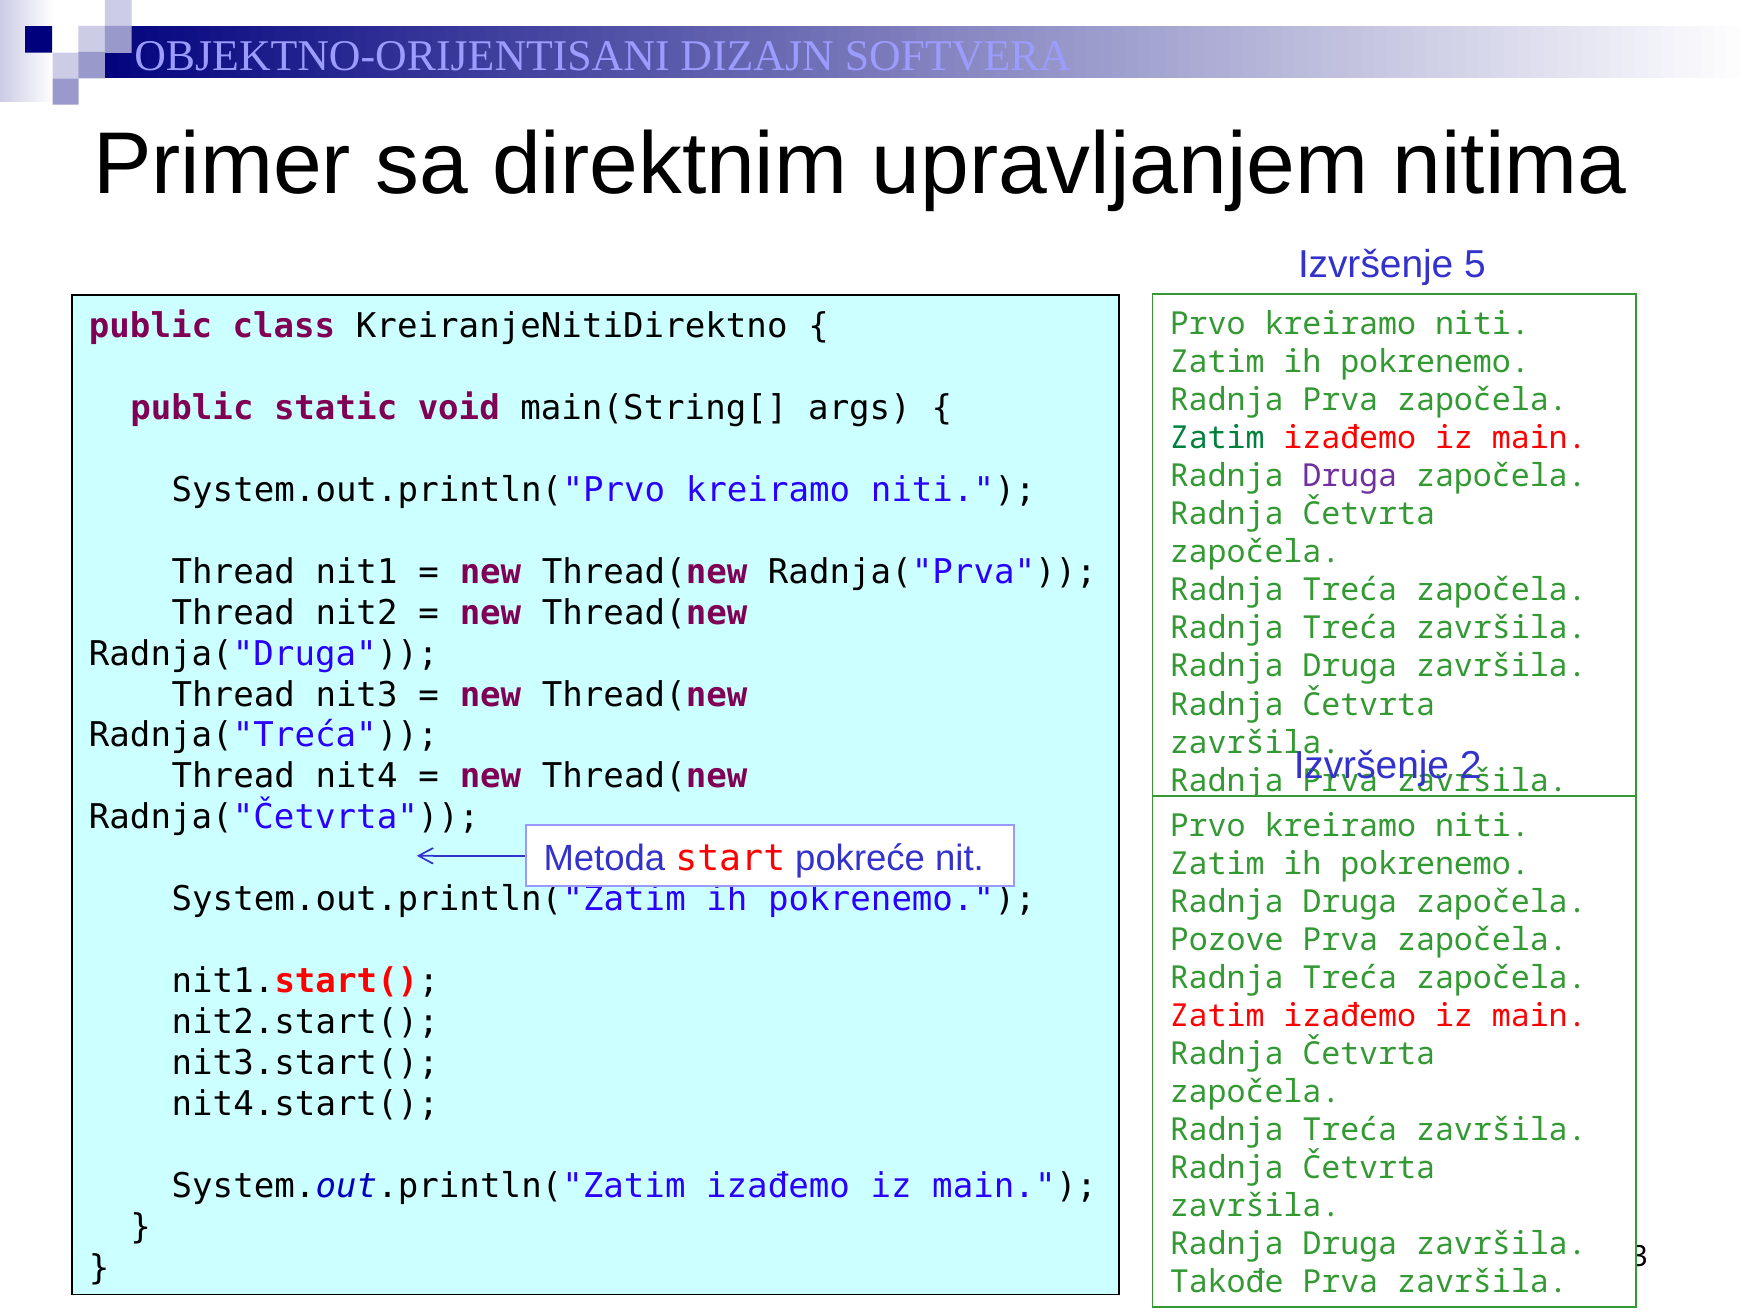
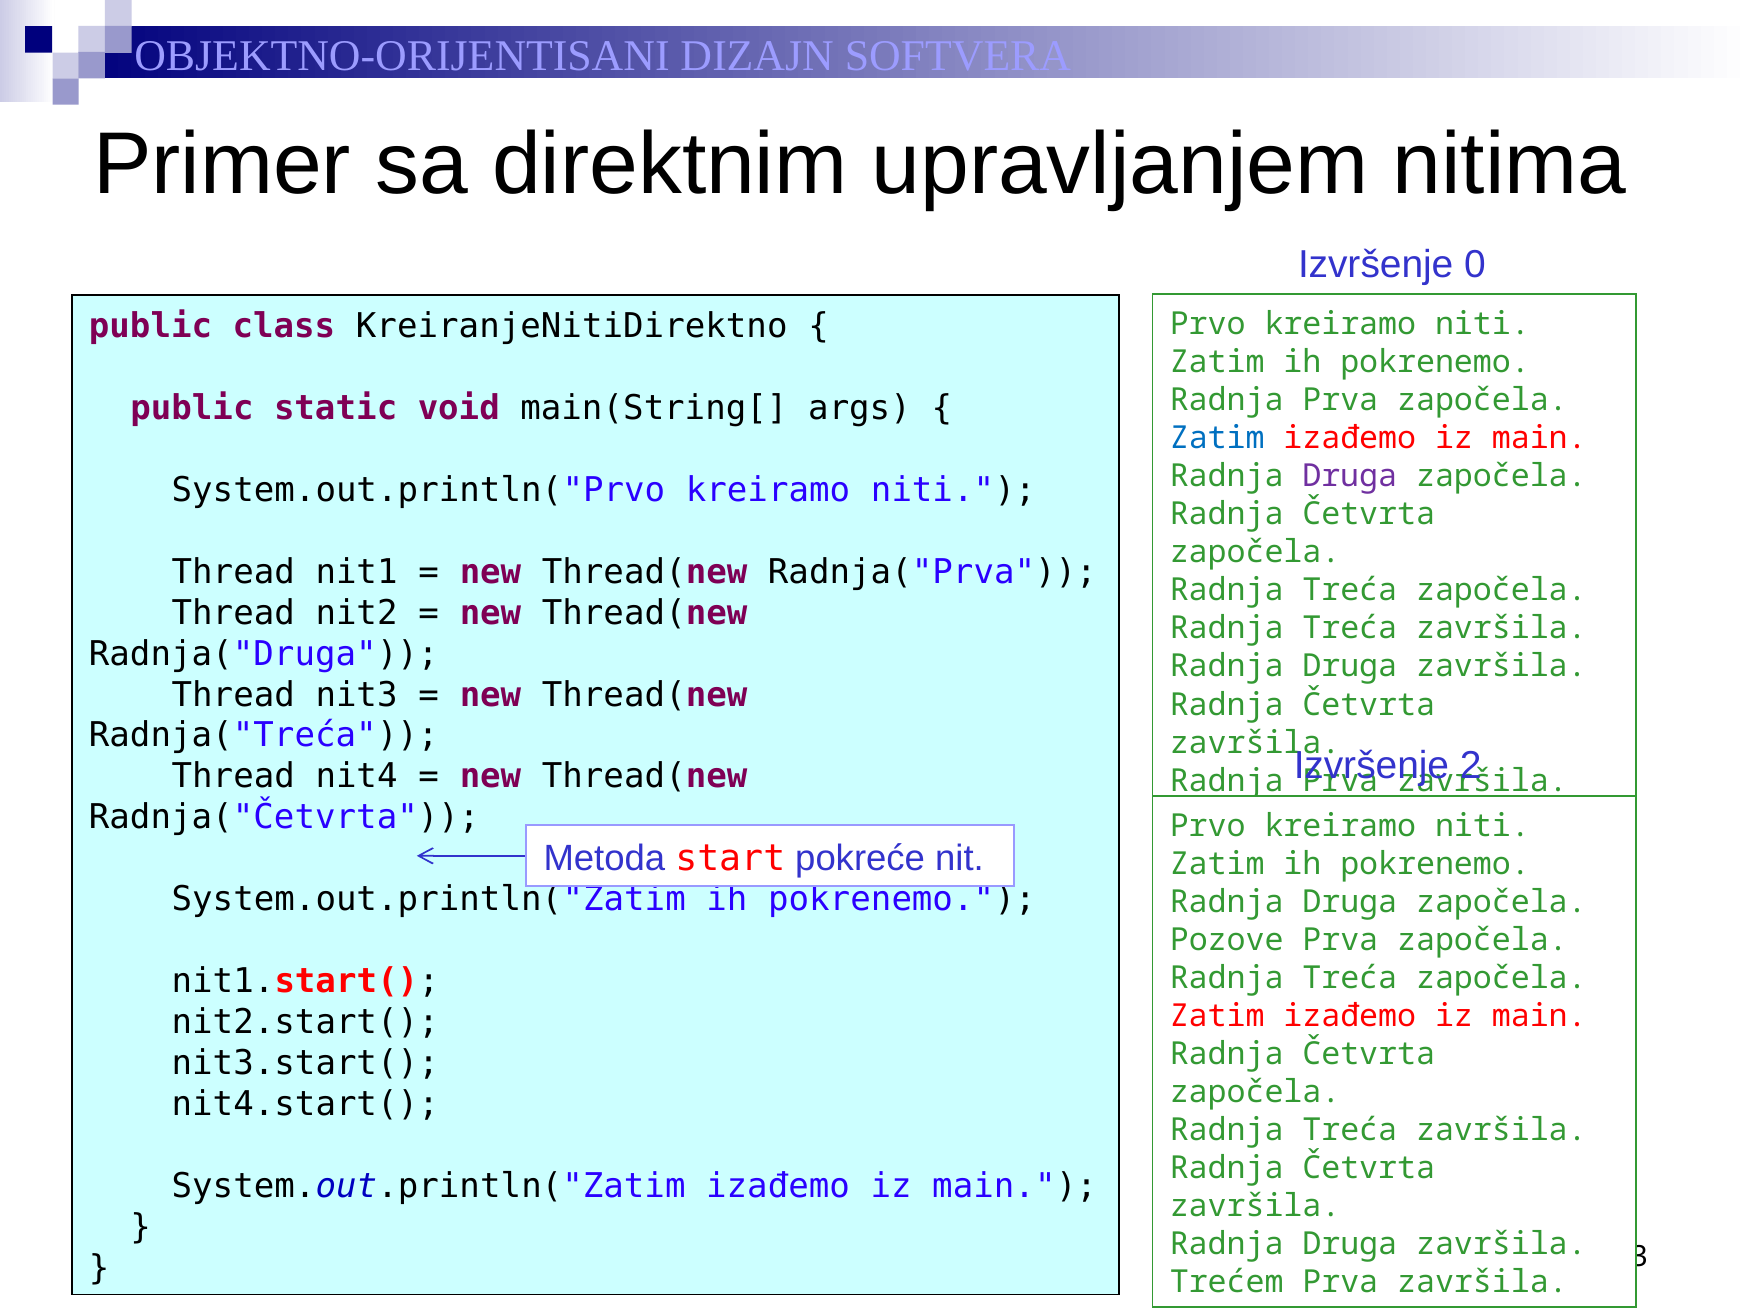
5: 5 -> 0
Zatim at (1217, 438) colour: green -> blue
Takođe: Takođe -> Trećem
